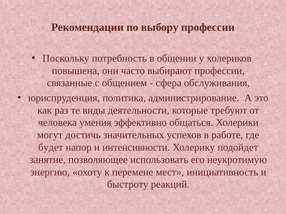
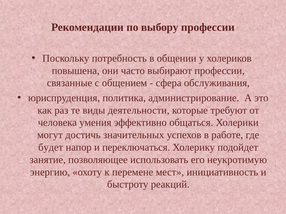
интенсивности: интенсивности -> переключаться
